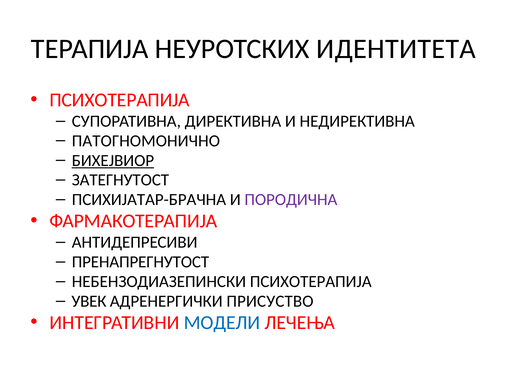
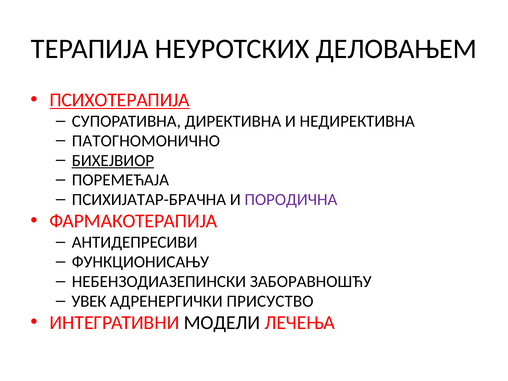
ИДЕНТИТЕТА: ИДЕНТИТЕТА -> ДЕЛОВАЊЕМ
ПСИХОТЕРАПИЈА at (120, 100) underline: none -> present
ЗАТЕГНУТОСТ: ЗАТЕГНУТОСТ -> ПОРЕМЕЋАЈА
ПРЕНАПРЕГНУТОСТ: ПРЕНАПРЕГНУТОСТ -> ФУНКЦИОНИСАЊУ
НЕБЕНЗОДИАЗЕПИНСКИ ПСИХОТЕРАПИЈА: ПСИХОТЕРАПИЈА -> ЗАБОРАВНОШЋУ
МОДЕЛИ colour: blue -> black
